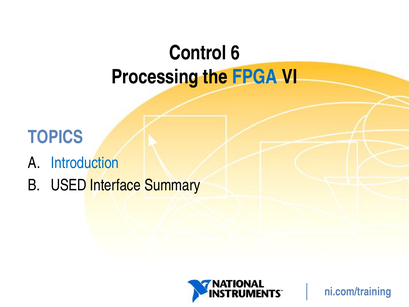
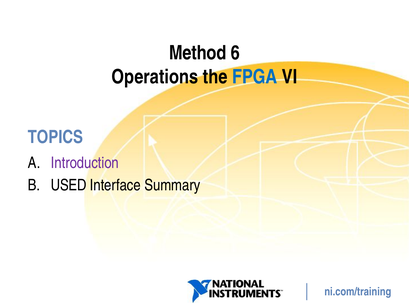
Control: Control -> Method
Processing: Processing -> Operations
Introduction colour: blue -> purple
